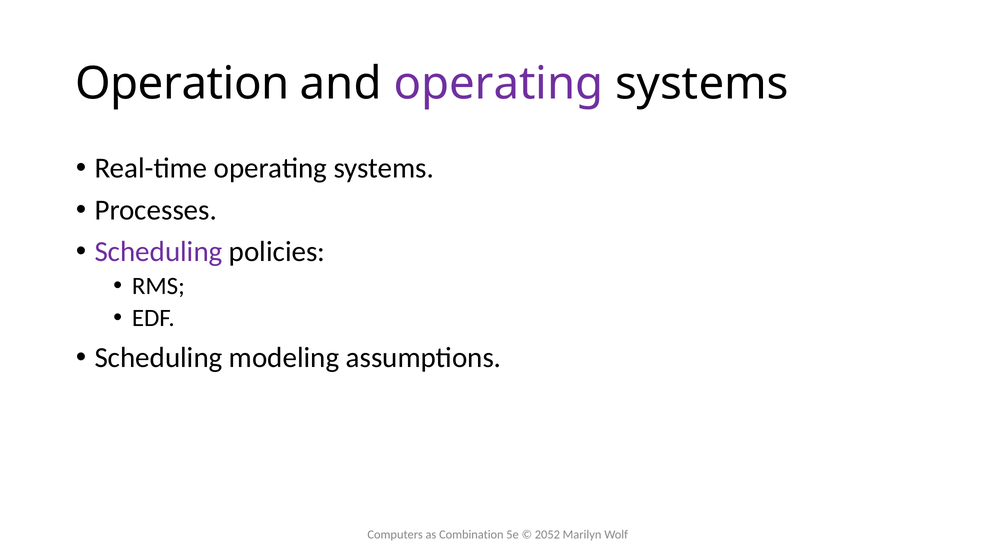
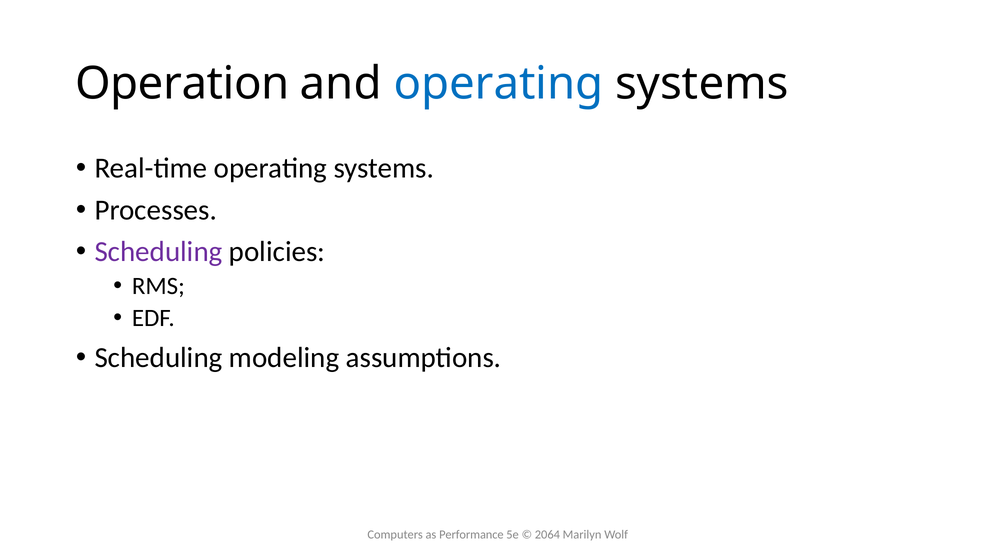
operating at (498, 84) colour: purple -> blue
Combination: Combination -> Performance
2052: 2052 -> 2064
